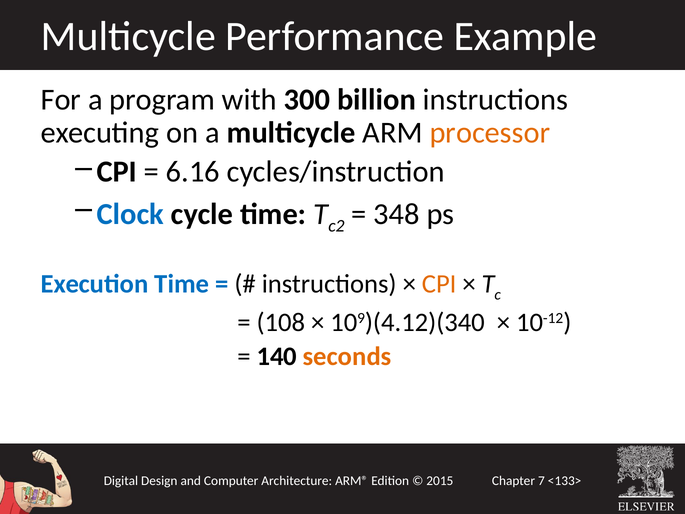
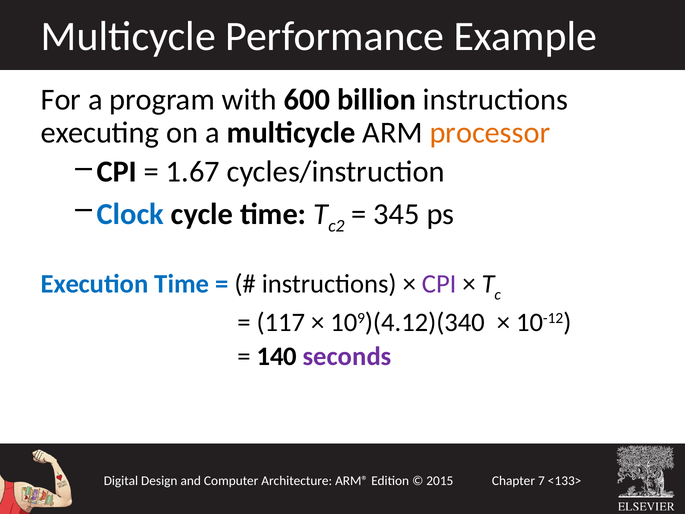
300: 300 -> 600
6.16: 6.16 -> 1.67
348: 348 -> 345
CPI at (439, 284) colour: orange -> purple
108: 108 -> 117
seconds colour: orange -> purple
